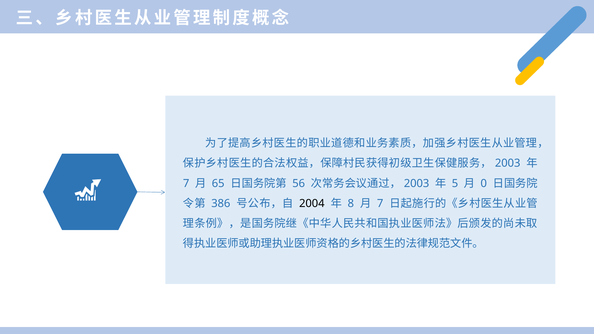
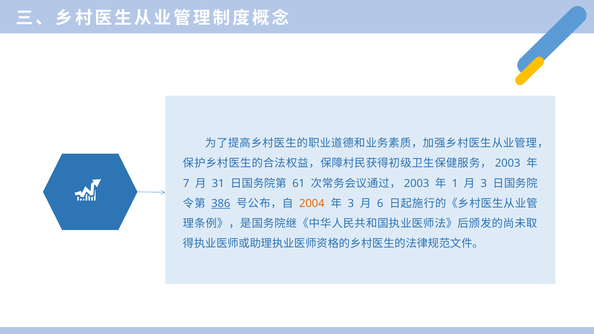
65: 65 -> 31
56: 56 -> 61
5: 5 -> 1
0 at (484, 183): 0 -> 3
386 underline: none -> present
2004 colour: black -> orange
8 at (351, 203): 8 -> 3
7 at (380, 203): 7 -> 6
